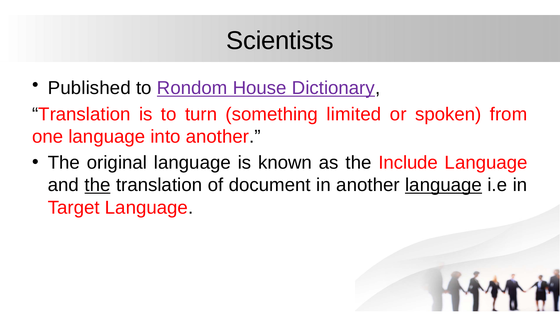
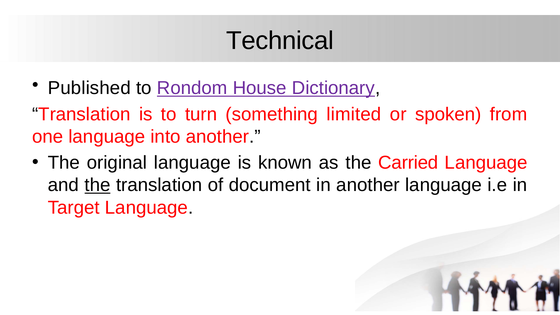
Scientists: Scientists -> Technical
Include: Include -> Carried
language at (444, 185) underline: present -> none
